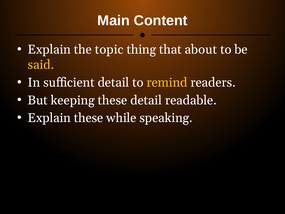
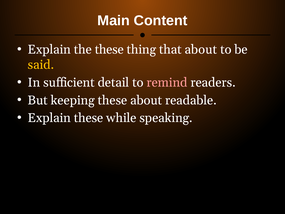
the topic: topic -> these
remind colour: yellow -> pink
these detail: detail -> about
